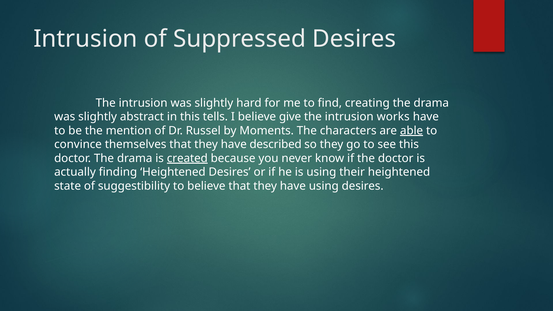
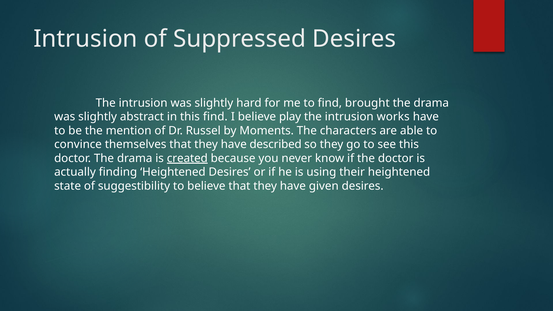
creating: creating -> brought
this tells: tells -> find
give: give -> play
able underline: present -> none
have using: using -> given
